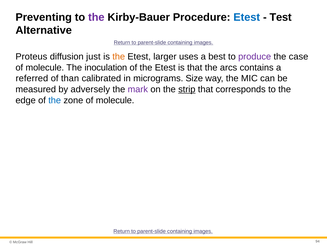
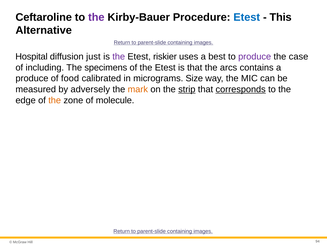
Preventing: Preventing -> Ceftaroline
Test: Test -> This
Proteus: Proteus -> Hospital
the at (119, 57) colour: orange -> purple
larger: larger -> riskier
molecule at (45, 68): molecule -> including
inoculation: inoculation -> specimens
referred at (32, 79): referred -> produce
than: than -> food
mark colour: purple -> orange
corresponds underline: none -> present
the at (55, 100) colour: blue -> orange
